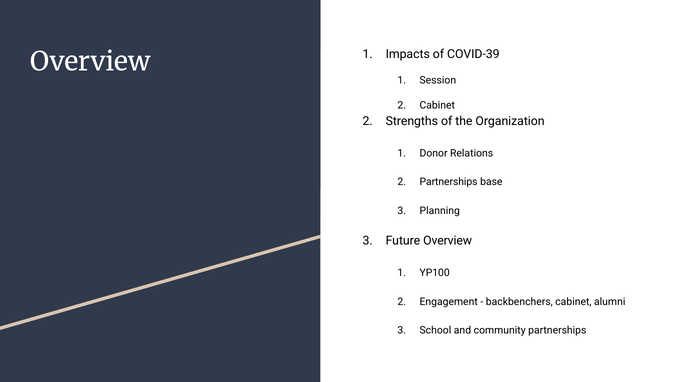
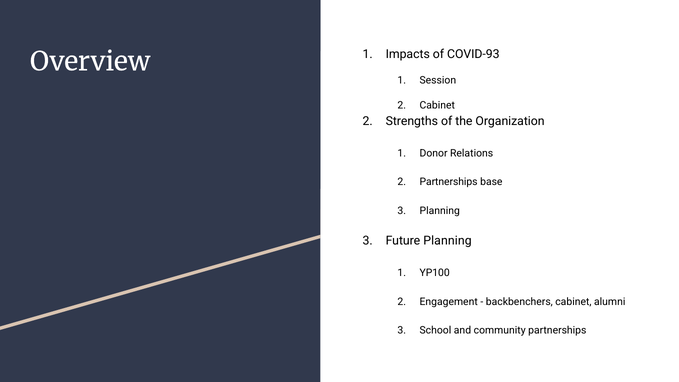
COVID-39: COVID-39 -> COVID-93
Future Overview: Overview -> Planning
